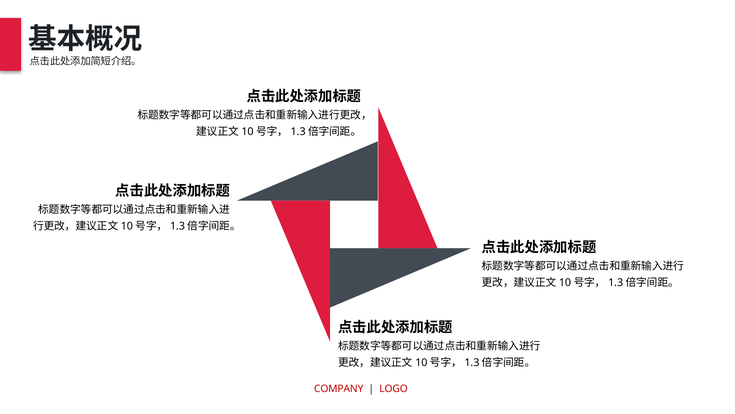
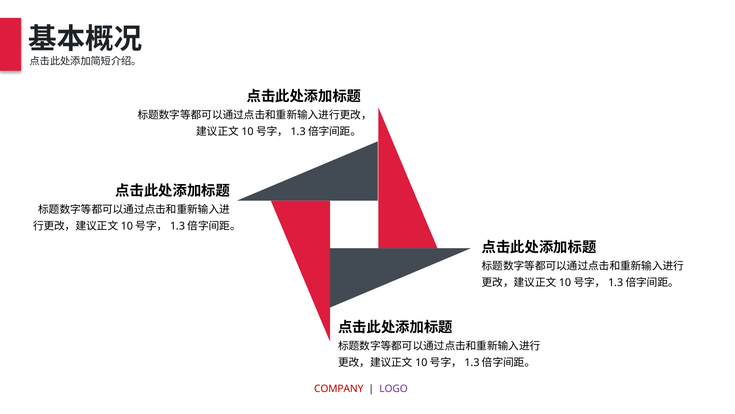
LOGO colour: red -> purple
